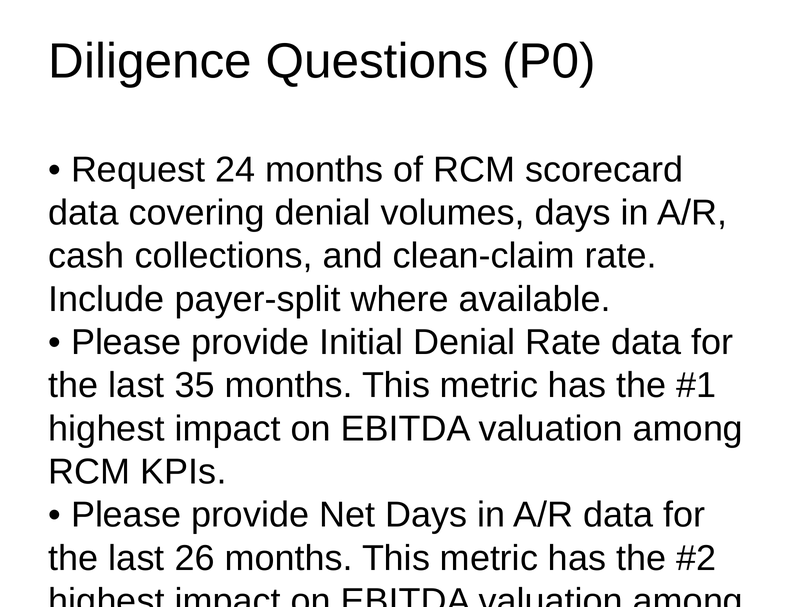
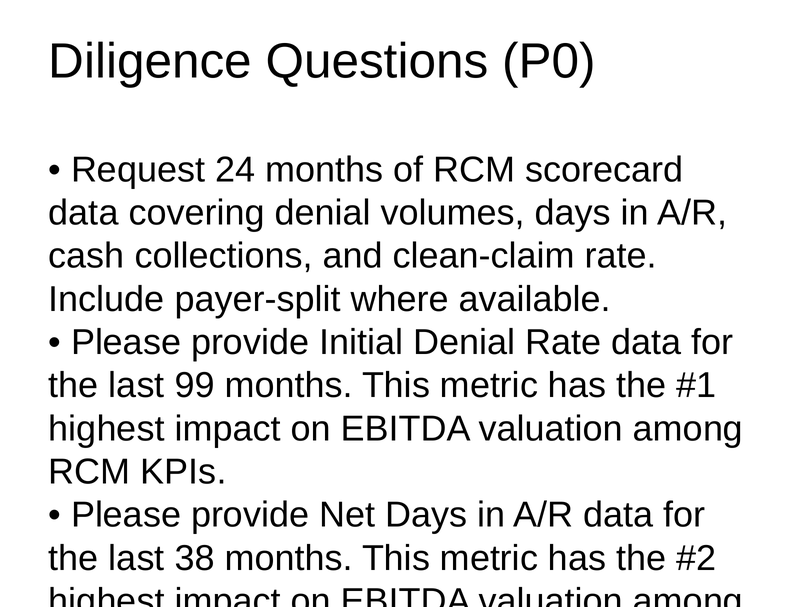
35: 35 -> 99
26: 26 -> 38
